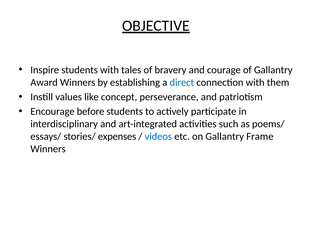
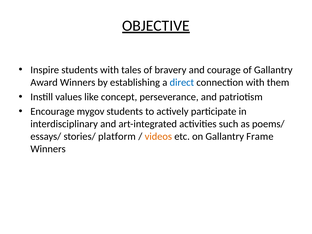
before: before -> mygov
expenses: expenses -> platform
videos colour: blue -> orange
